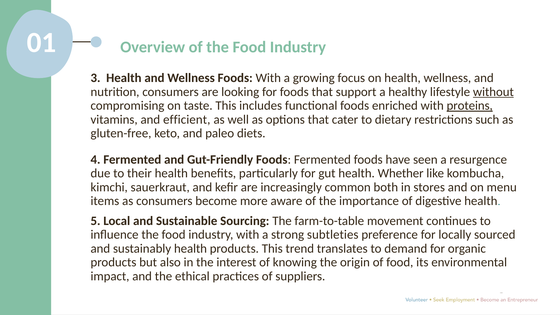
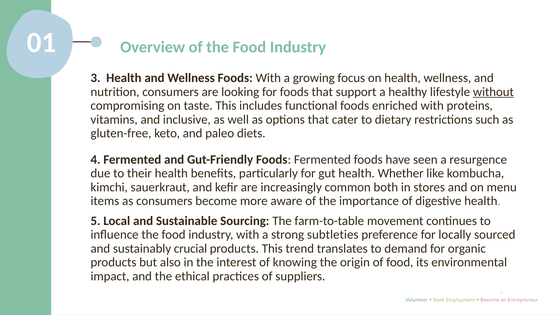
proteins underline: present -> none
efficient: efficient -> inclusive
sustainably health: health -> crucial
